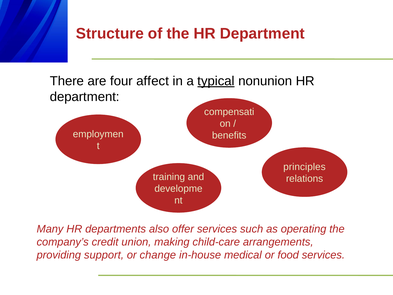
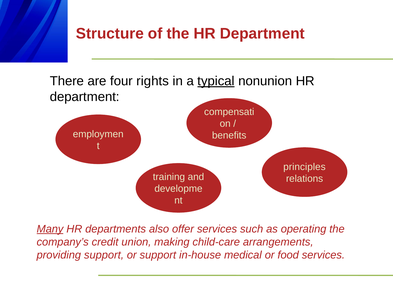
affect: affect -> rights
Many underline: none -> present
or change: change -> support
